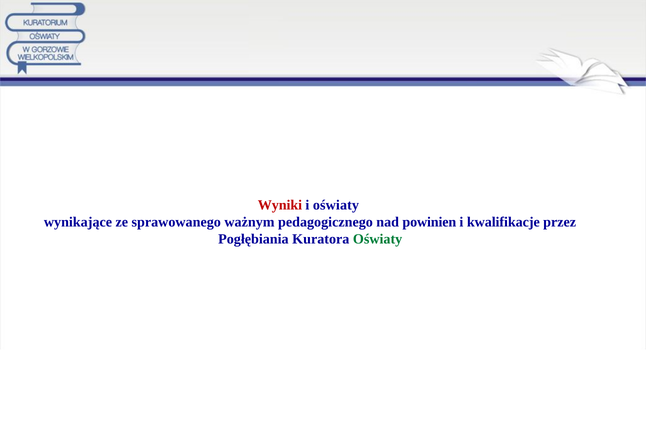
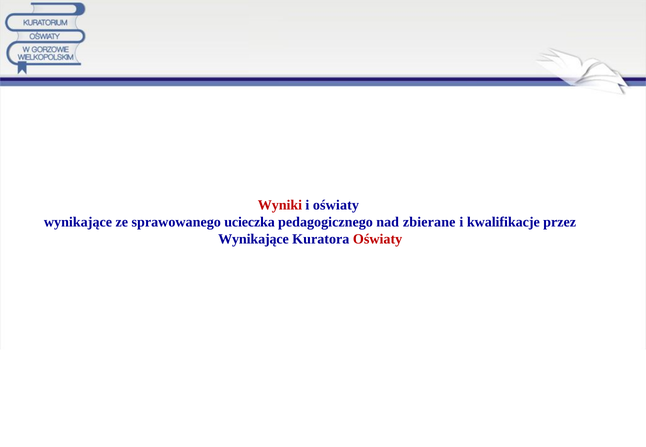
ważnym: ważnym -> ucieczka
powinien: powinien -> zbierane
Pogłębiania at (253, 239): Pogłębiania -> Wynikające
Oświaty at (378, 239) colour: green -> red
